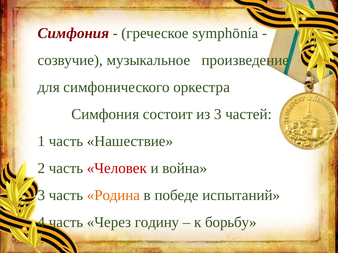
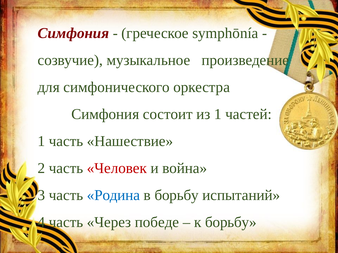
из 3: 3 -> 1
Родина colour: orange -> blue
в победе: победе -> борьбу
годину: годину -> победе
